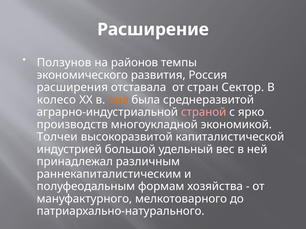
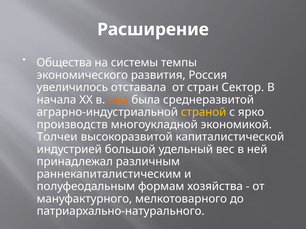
Ползунов: Ползунов -> Общества
районов: районов -> системы
расширения: расширения -> увеличилось
колесо: колесо -> начала
страной colour: pink -> yellow
